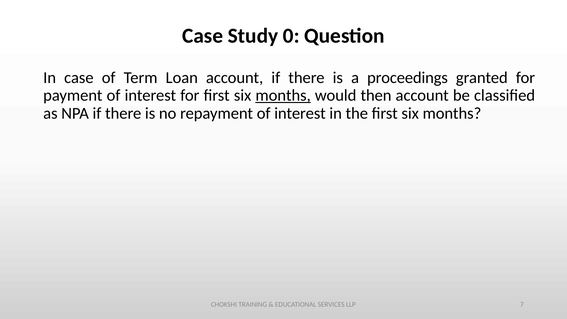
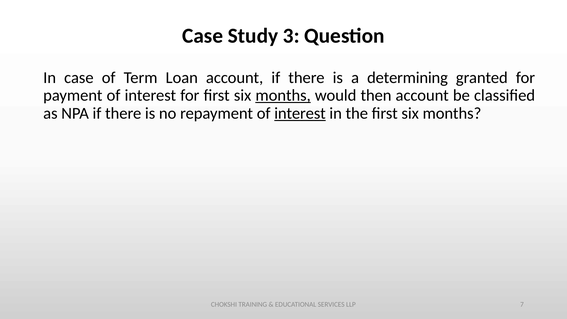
0: 0 -> 3
proceedings: proceedings -> determining
interest at (300, 113) underline: none -> present
